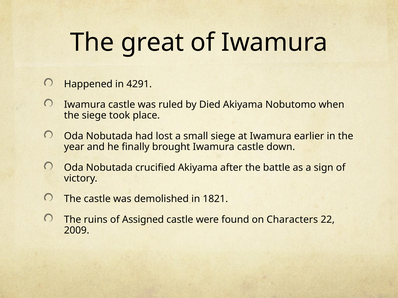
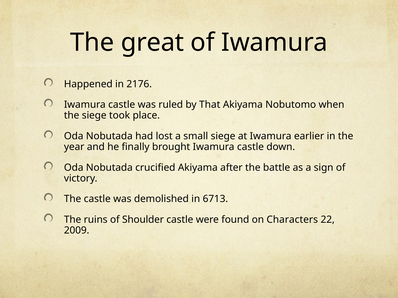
4291: 4291 -> 2176
Died: Died -> That
1821: 1821 -> 6713
Assigned: Assigned -> Shoulder
